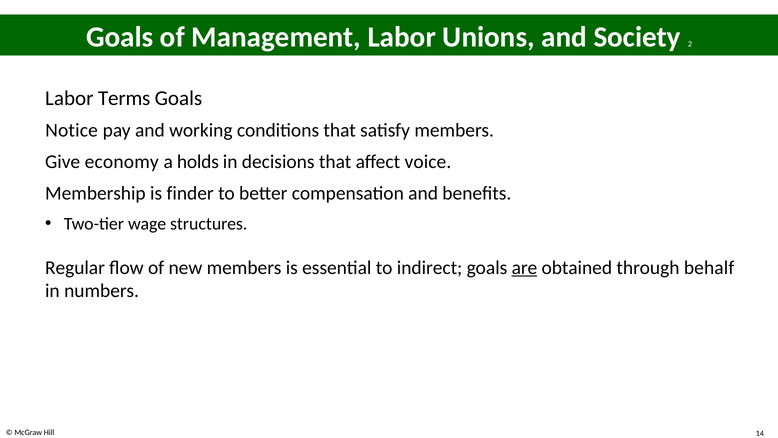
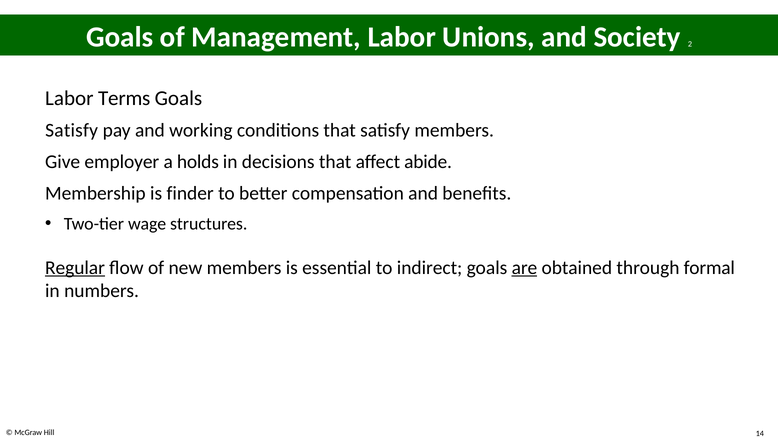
Notice at (72, 130): Notice -> Satisfy
economy: economy -> employer
voice: voice -> abide
Regular underline: none -> present
behalf: behalf -> formal
